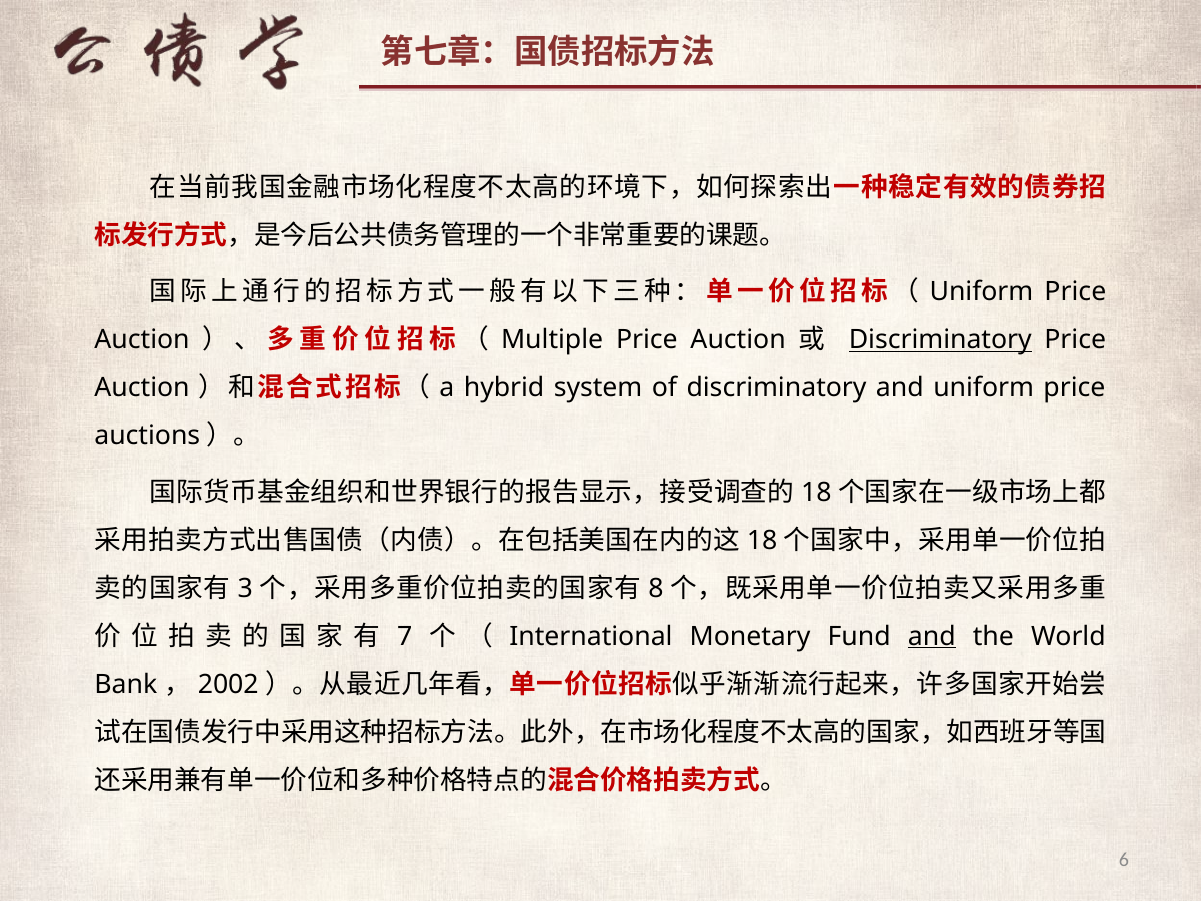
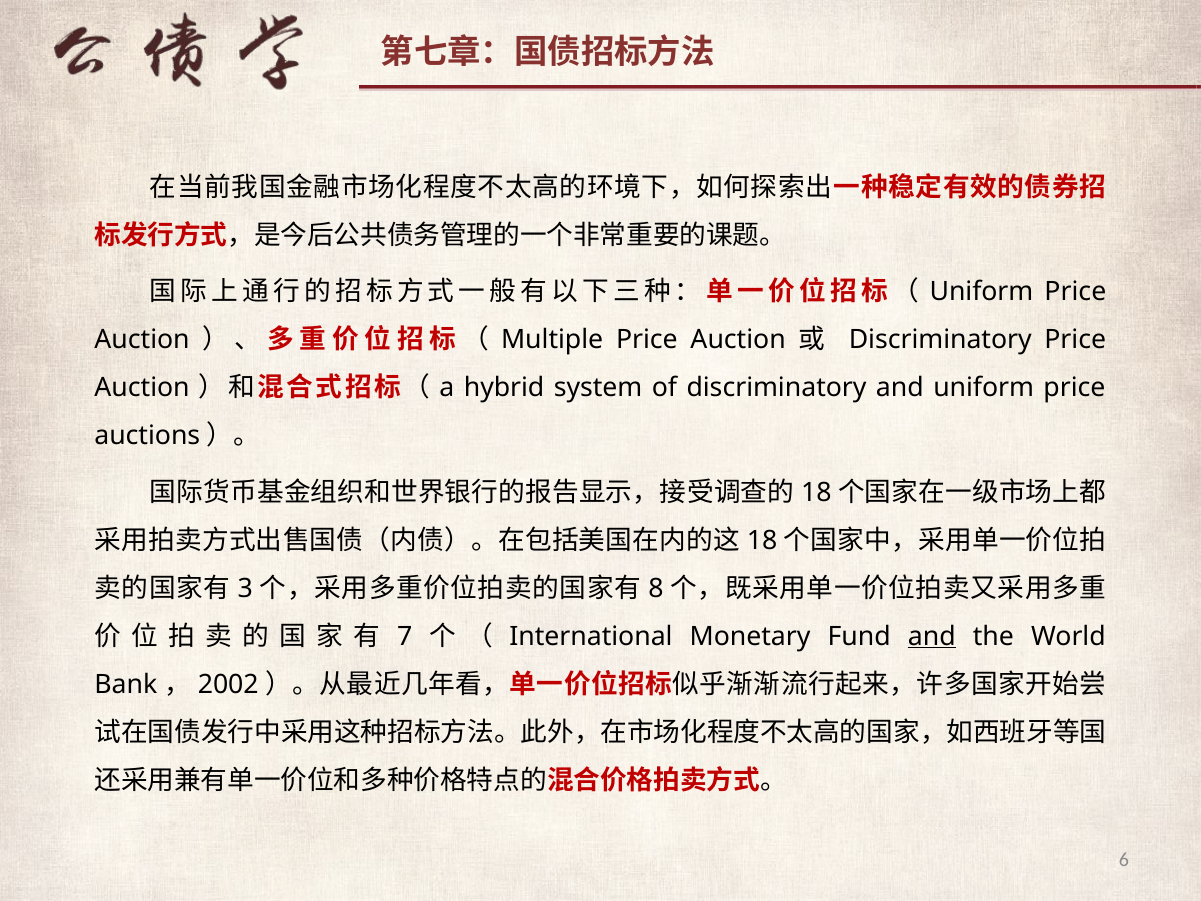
Discriminatory at (940, 340) underline: present -> none
